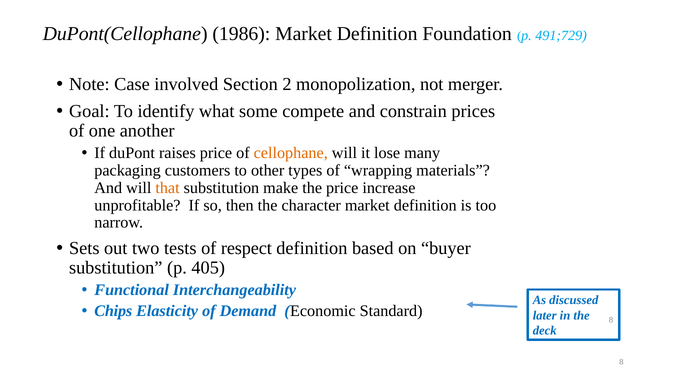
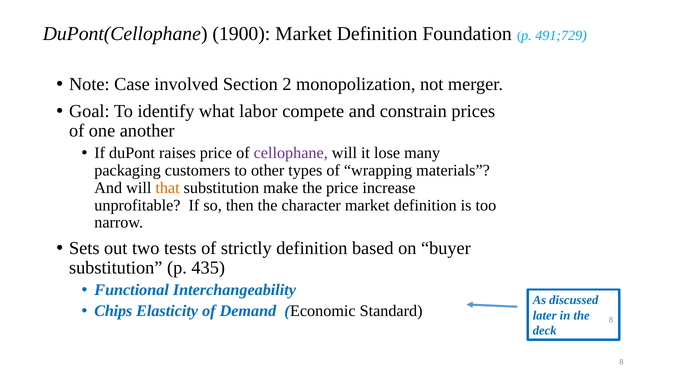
1986: 1986 -> 1900
some: some -> labor
cellophane colour: orange -> purple
respect: respect -> strictly
405: 405 -> 435
